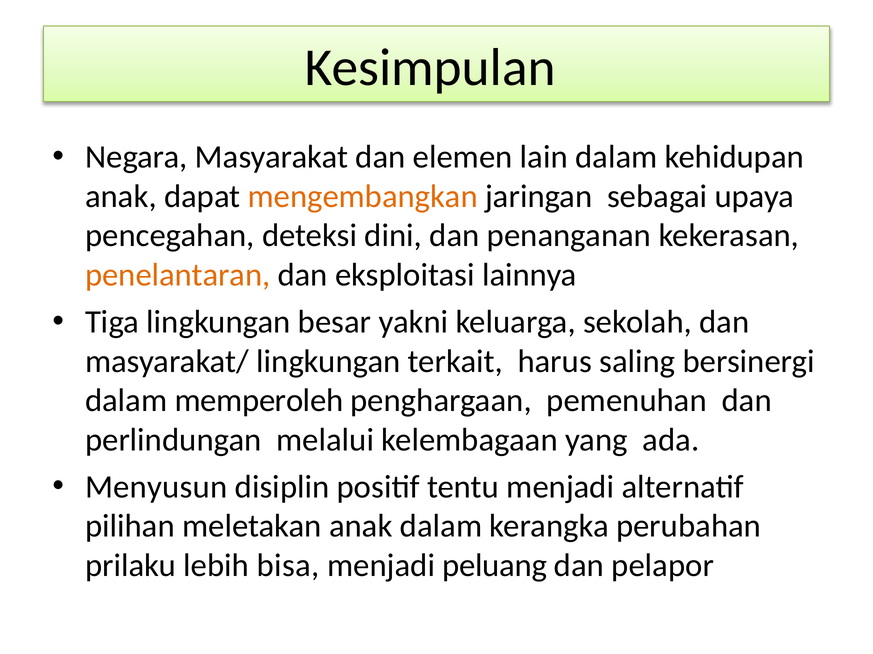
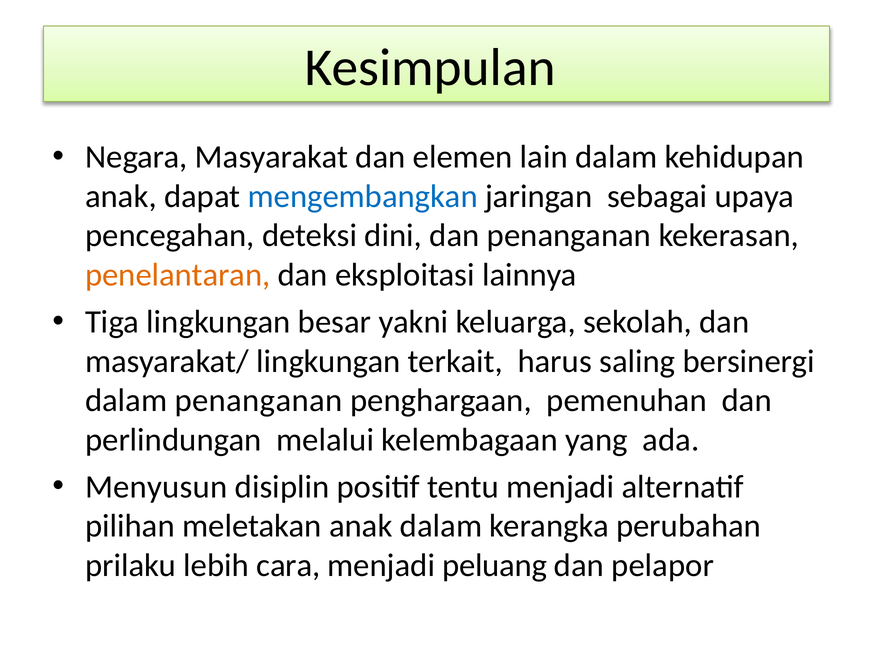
mengembangkan colour: orange -> blue
dalam memperoleh: memperoleh -> penanganan
bisa: bisa -> cara
